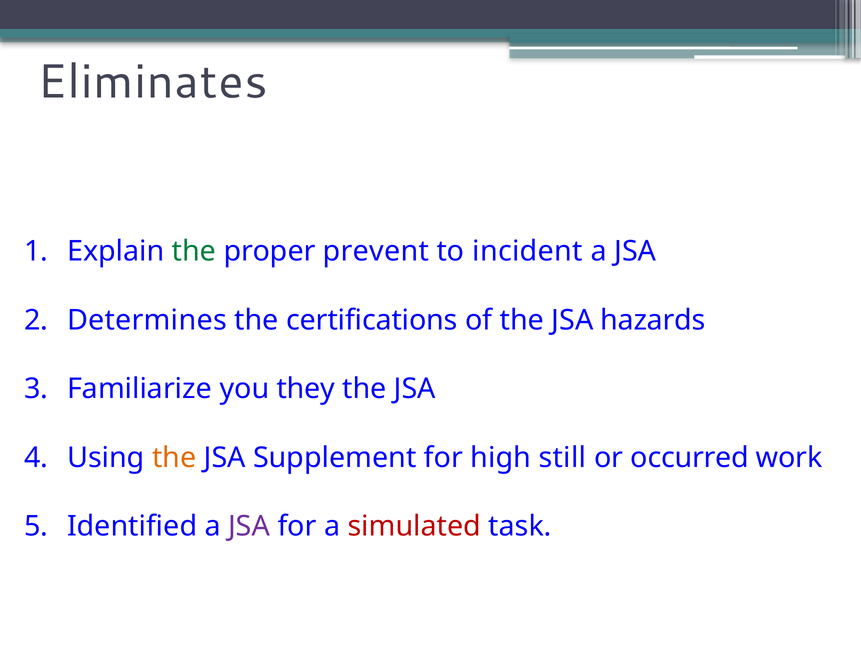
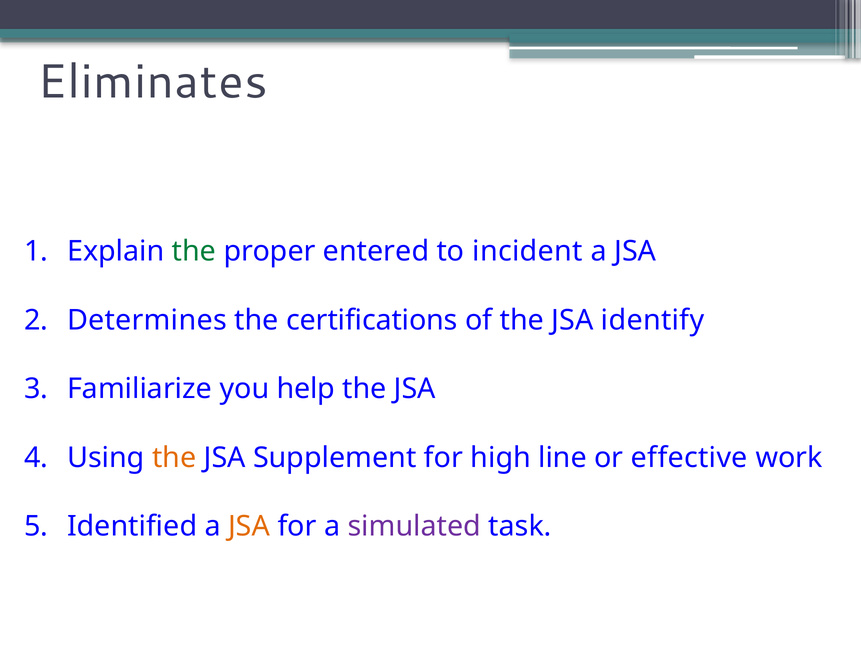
prevent: prevent -> entered
hazards: hazards -> identify
they: they -> help
still: still -> line
occurred: occurred -> effective
JSA at (249, 527) colour: purple -> orange
simulated colour: red -> purple
